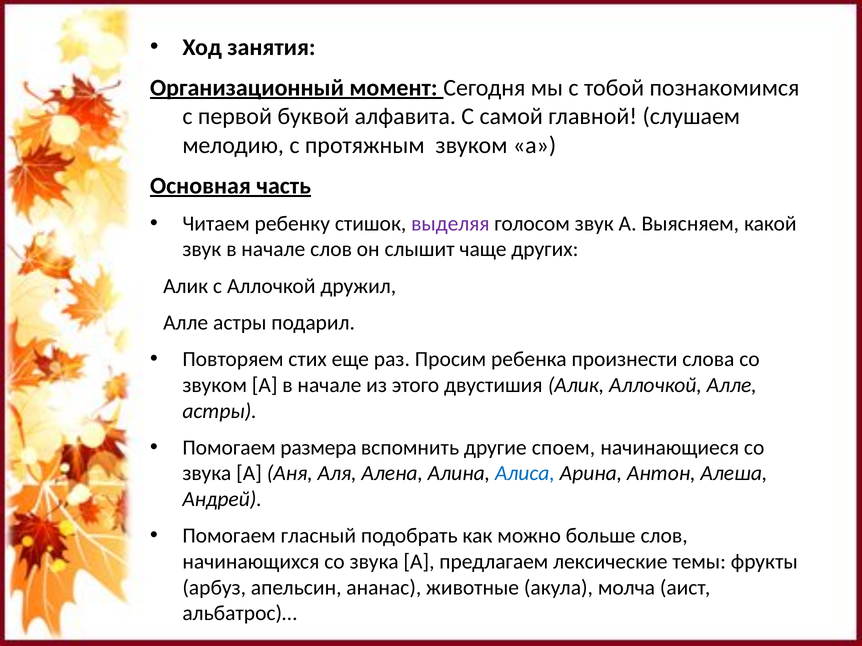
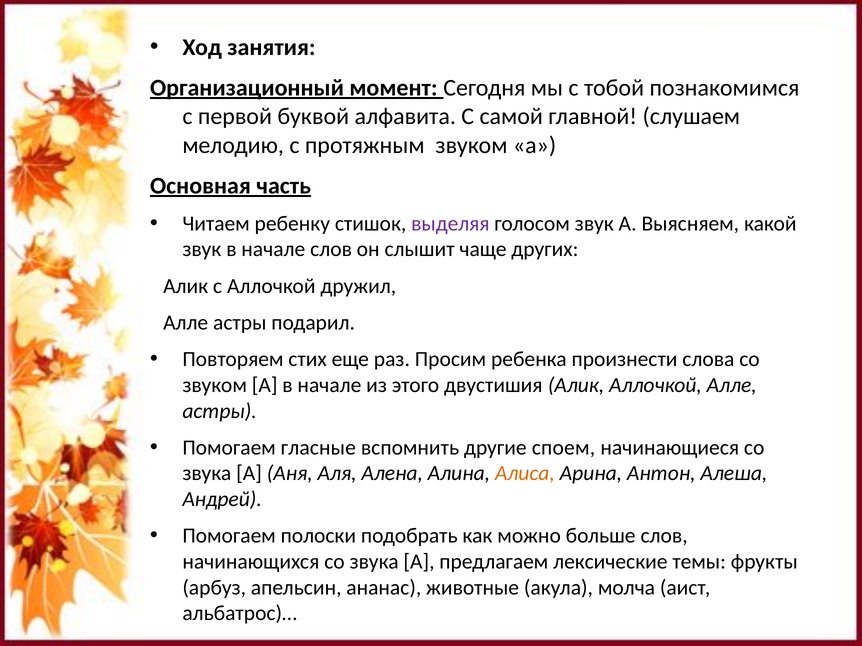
размера: размера -> гласные
Алиса colour: blue -> orange
гласный: гласный -> полоски
